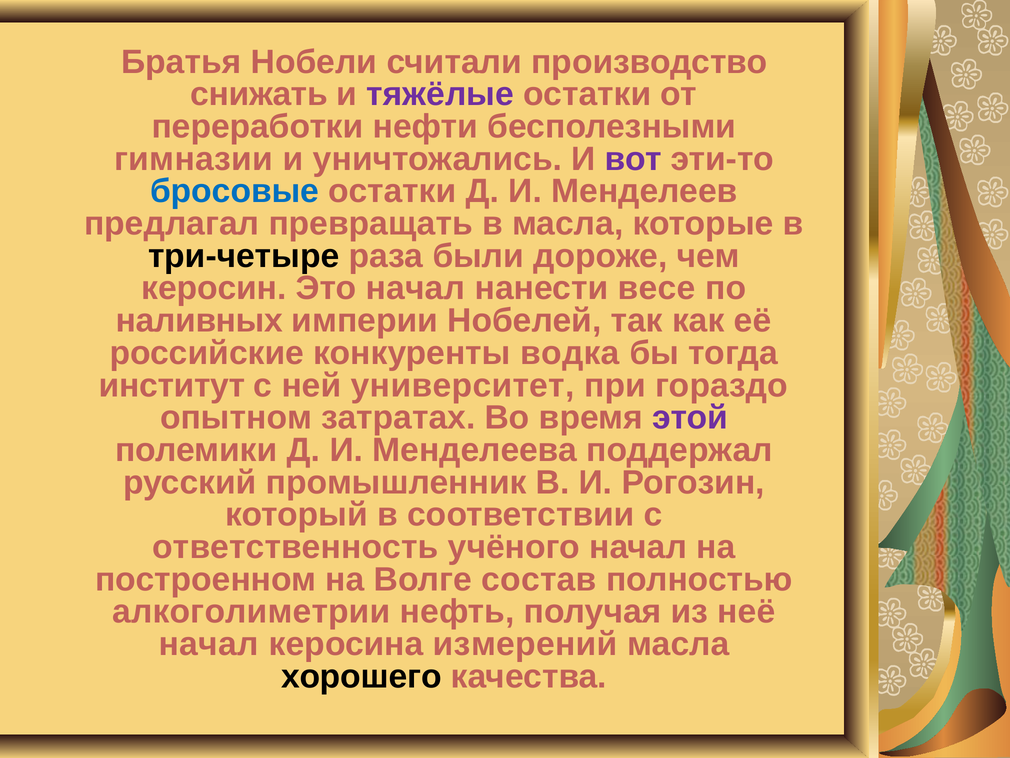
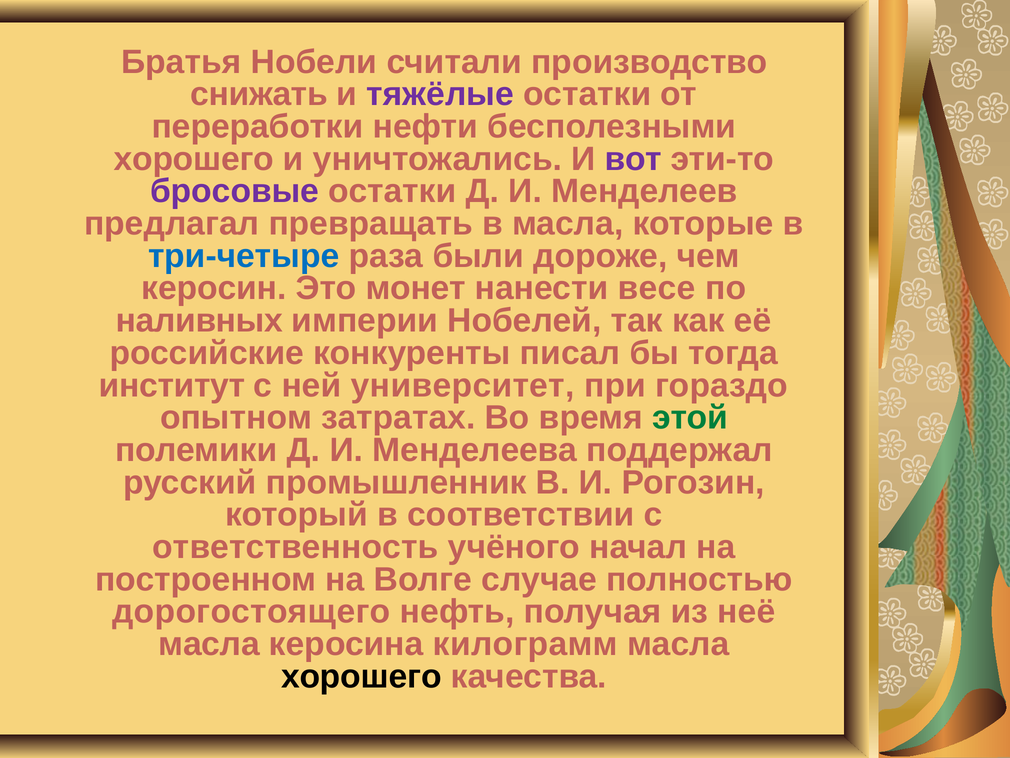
гимназии at (194, 159): гимназии -> хорошего
бросовые colour: blue -> purple
три-четыре colour: black -> blue
Это начал: начал -> монет
водка: водка -> писал
этой colour: purple -> green
состав: состав -> случае
алкоголиметрии: алкоголиметрии -> дорогостоящего
начал at (209, 644): начал -> масла
измерений: измерений -> килограмм
